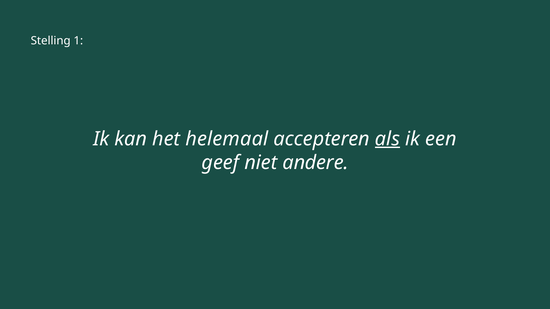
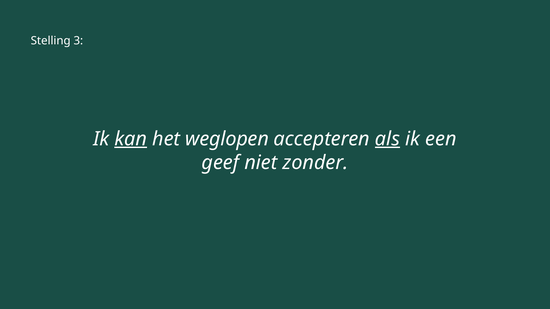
1: 1 -> 3
kan underline: none -> present
helemaal: helemaal -> weglopen
andere: andere -> zonder
